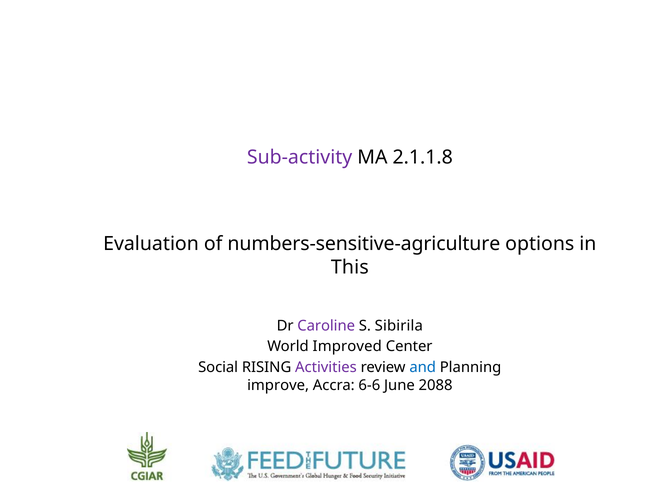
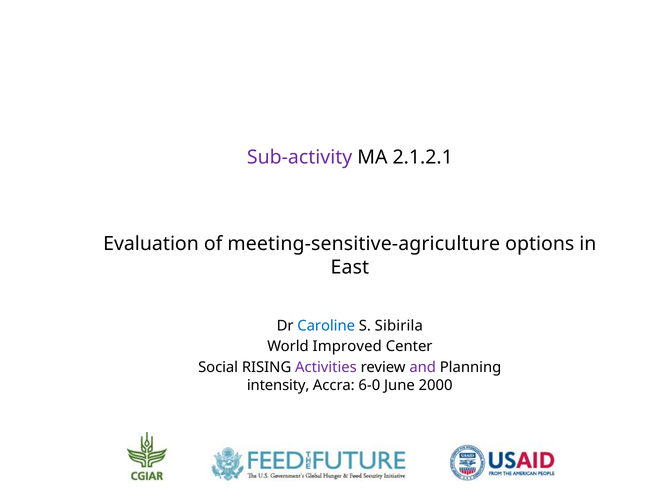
2.1.1.8: 2.1.1.8 -> 2.1.2.1
numbers-sensitive-agriculture: numbers-sensitive-agriculture -> meeting-sensitive-agriculture
This: This -> East
Caroline colour: purple -> blue
and colour: blue -> purple
improve: improve -> intensity
6-6: 6-6 -> 6-0
2088: 2088 -> 2000
